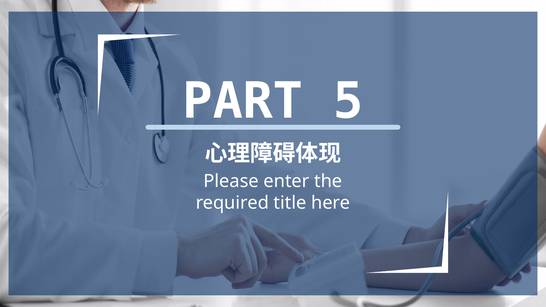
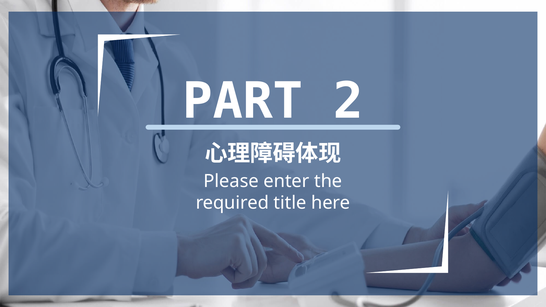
5: 5 -> 2
